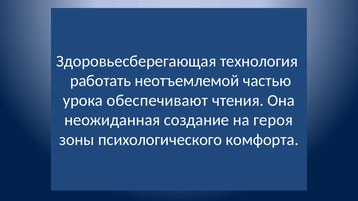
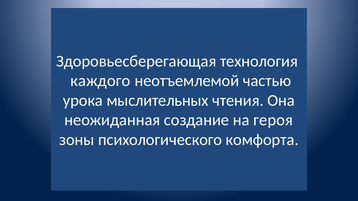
работать: работать -> каждого
обеспечивают: обеспечивают -> мыслительных
